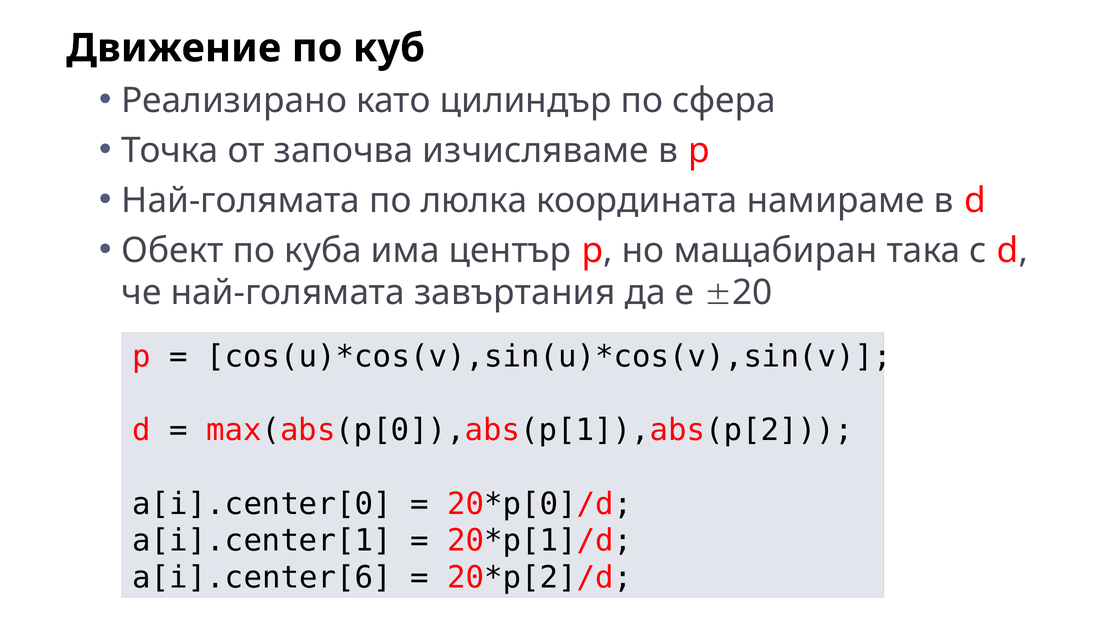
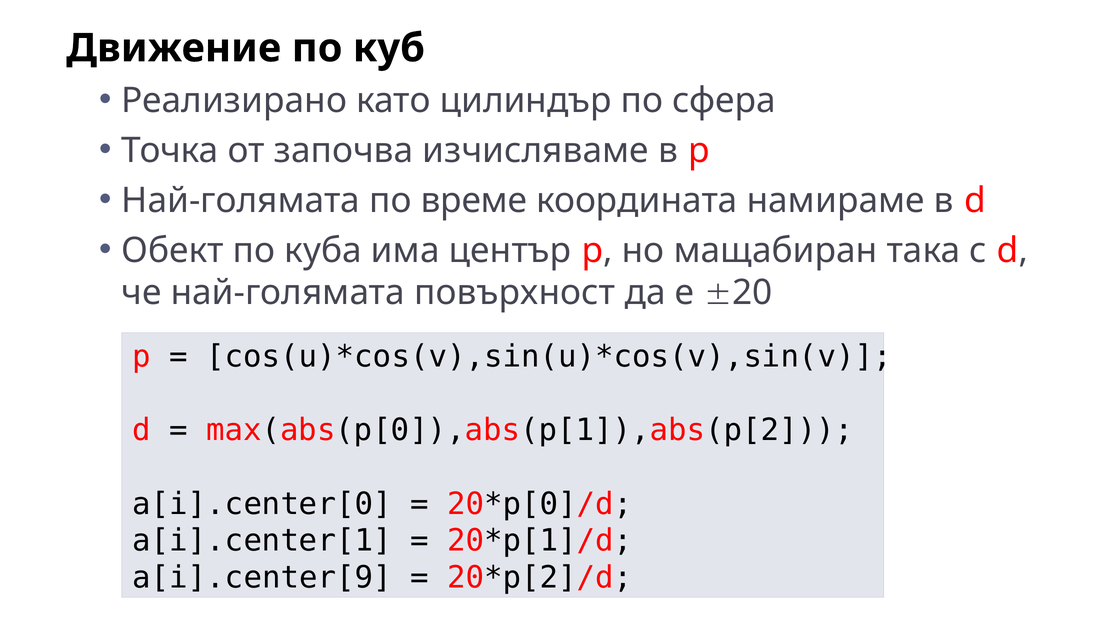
люлка: люлка -> време
завъртания: завъртания -> повърхност
a[i].center[6: a[i].center[6 -> a[i].center[9
